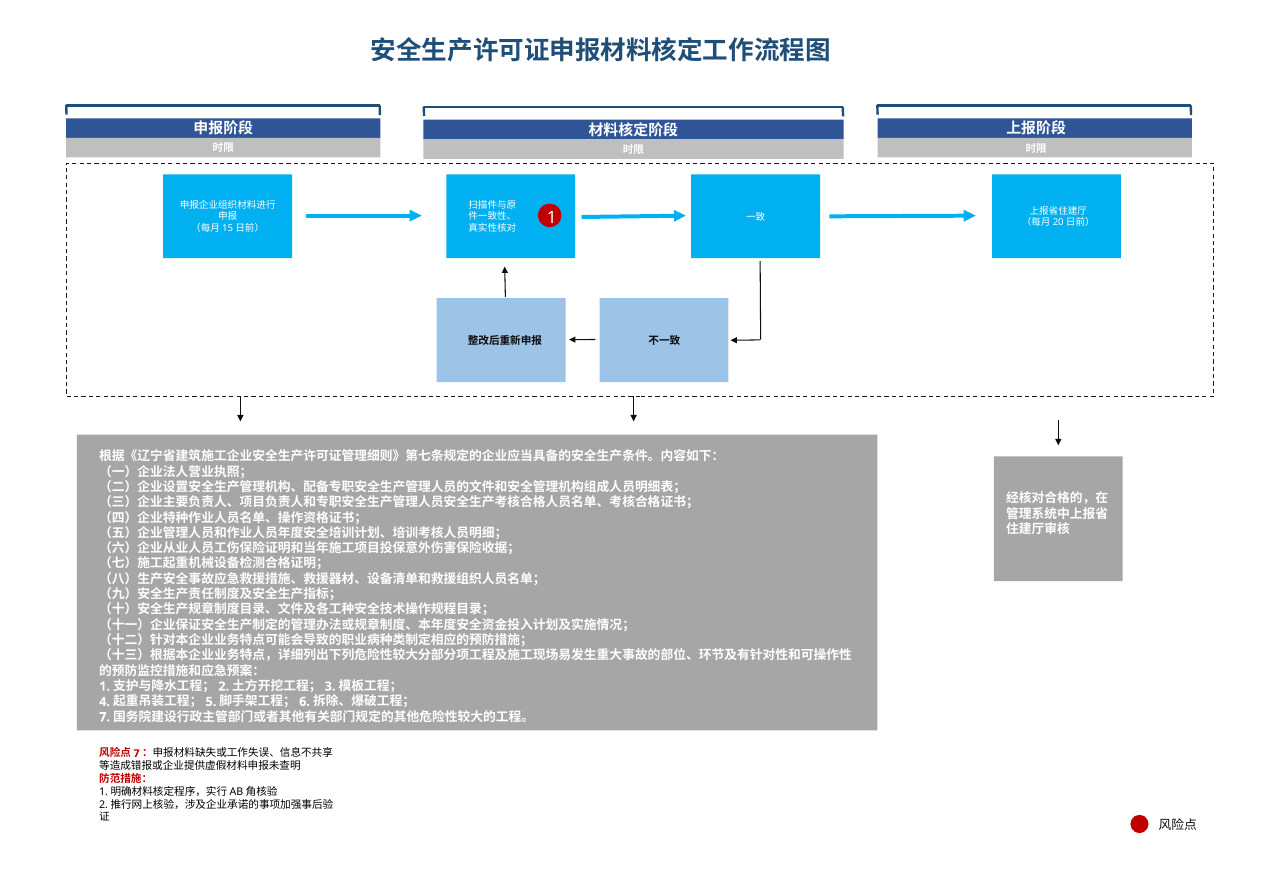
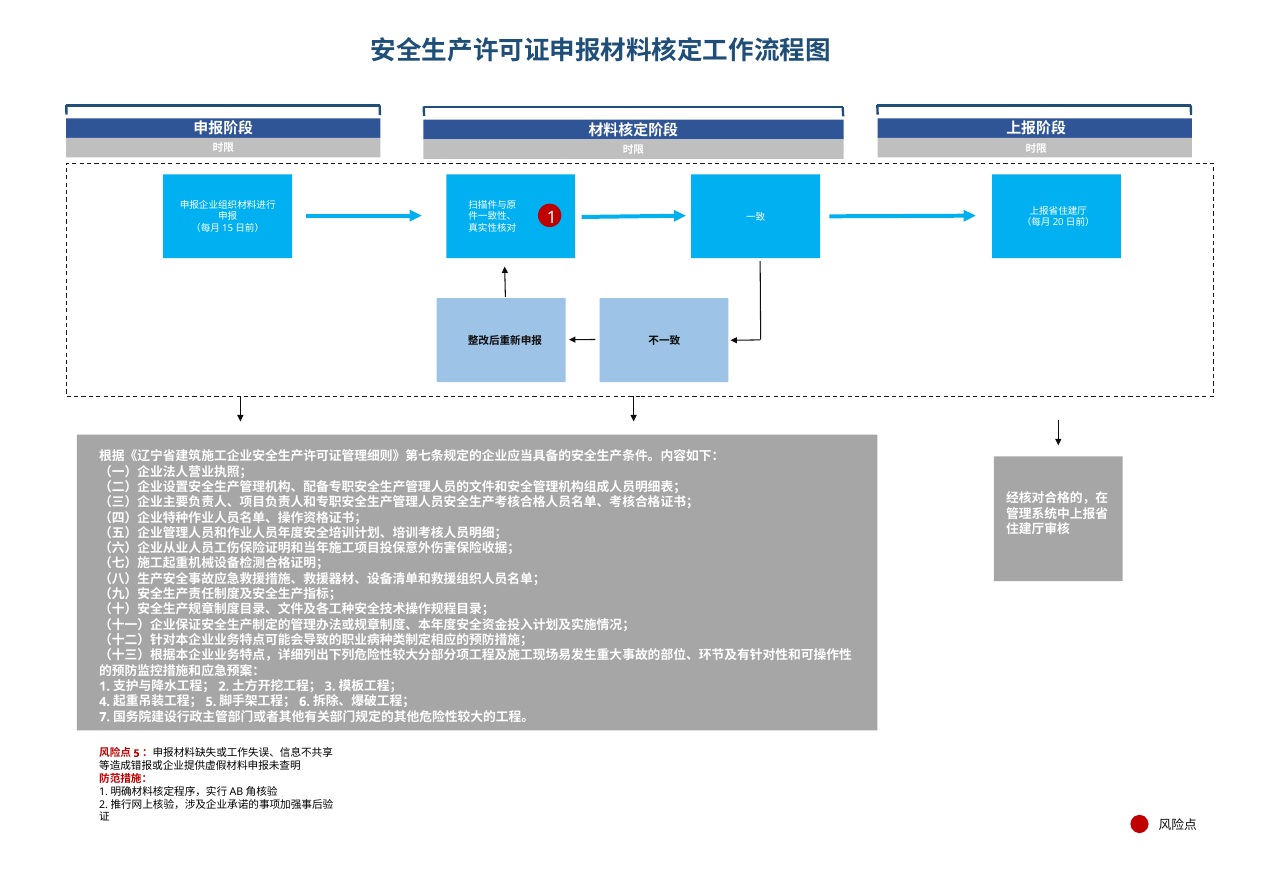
7 at (137, 753): 7 -> 5
